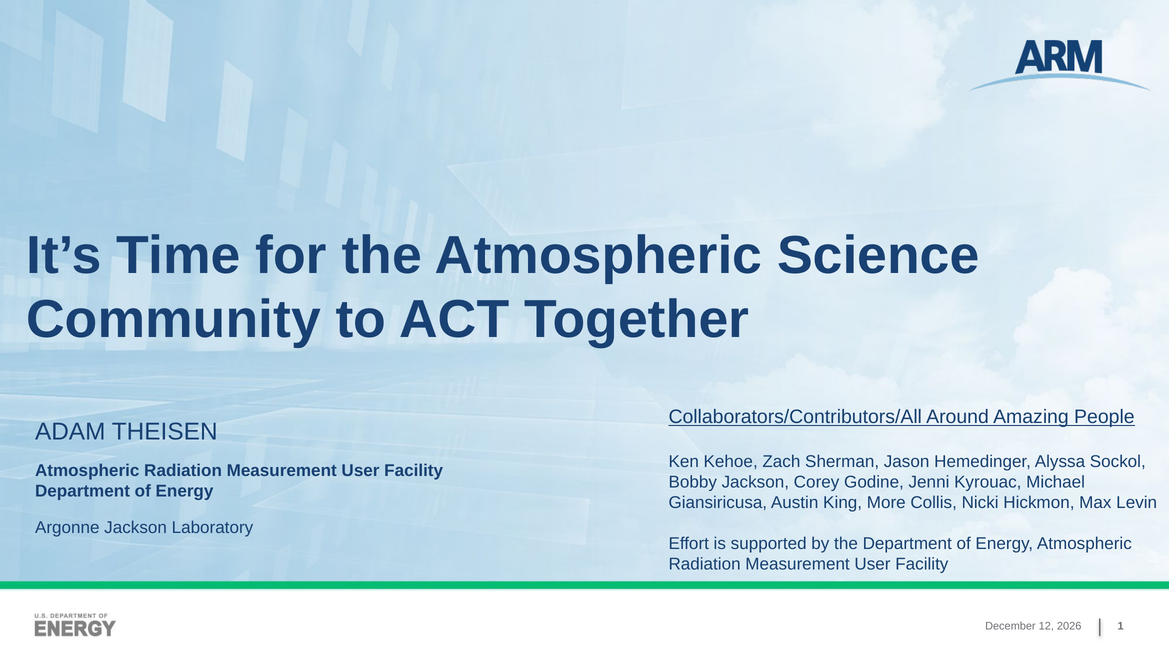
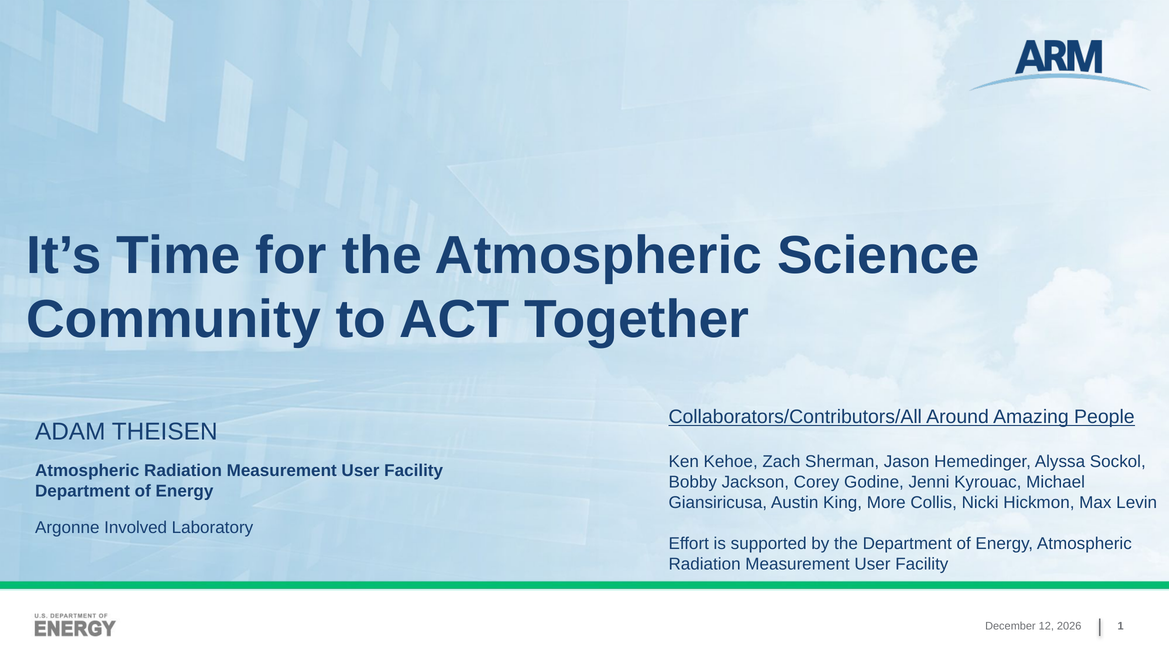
Argonne Jackson: Jackson -> Involved
